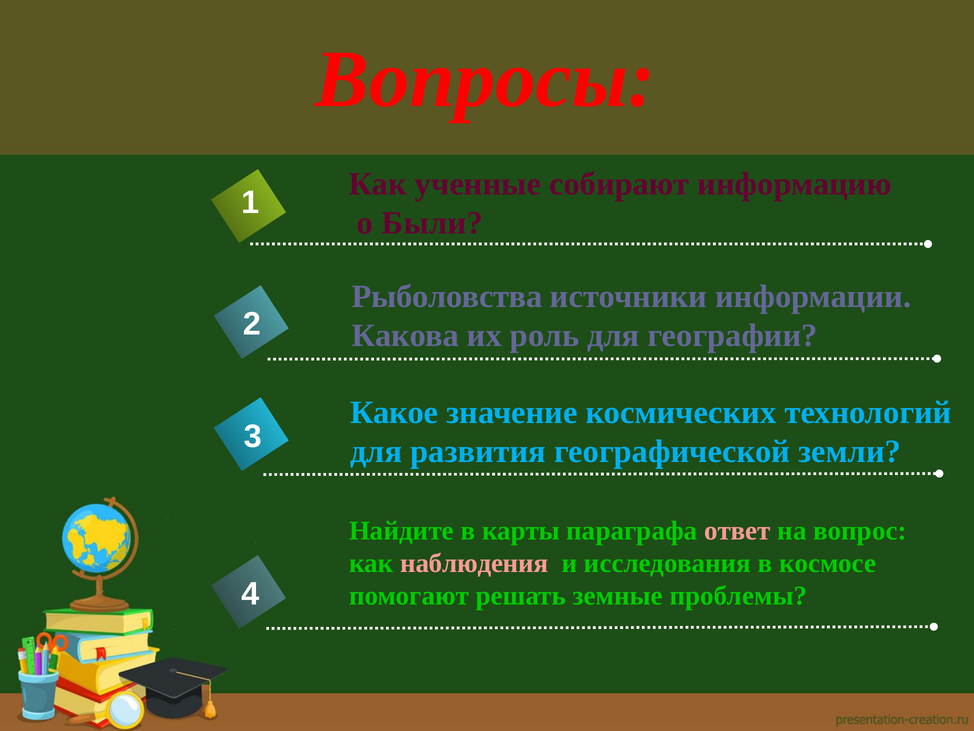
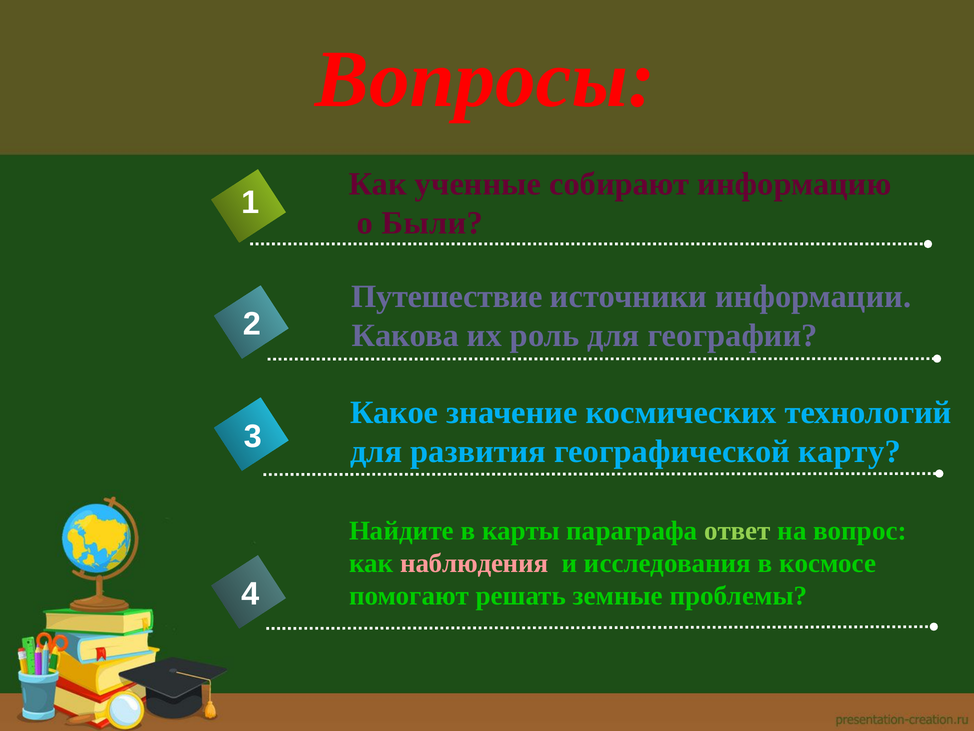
Рыболовства: Рыболовства -> Путешествие
земли: земли -> карту
ответ colour: pink -> light green
